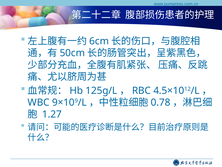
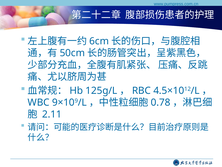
1.27: 1.27 -> 2.11
